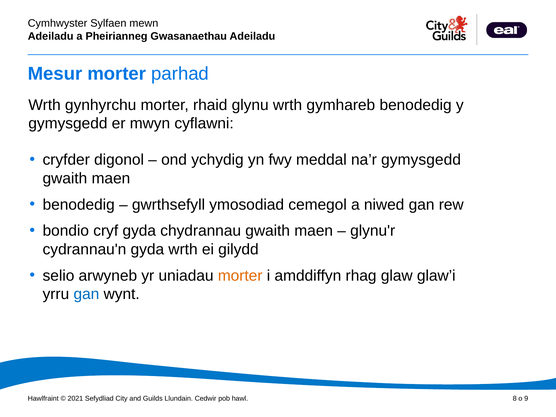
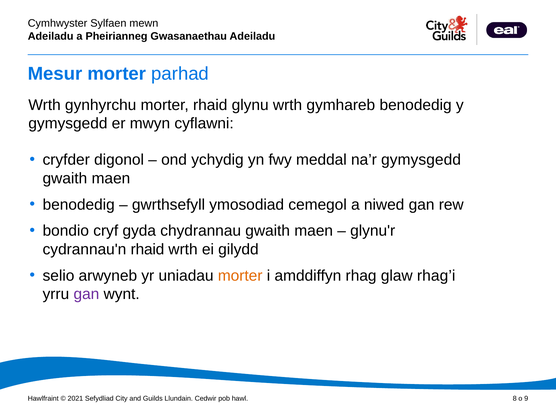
cydrannau'n gyda: gyda -> rhaid
glaw’i: glaw’i -> rhag’i
gan at (86, 294) colour: blue -> purple
